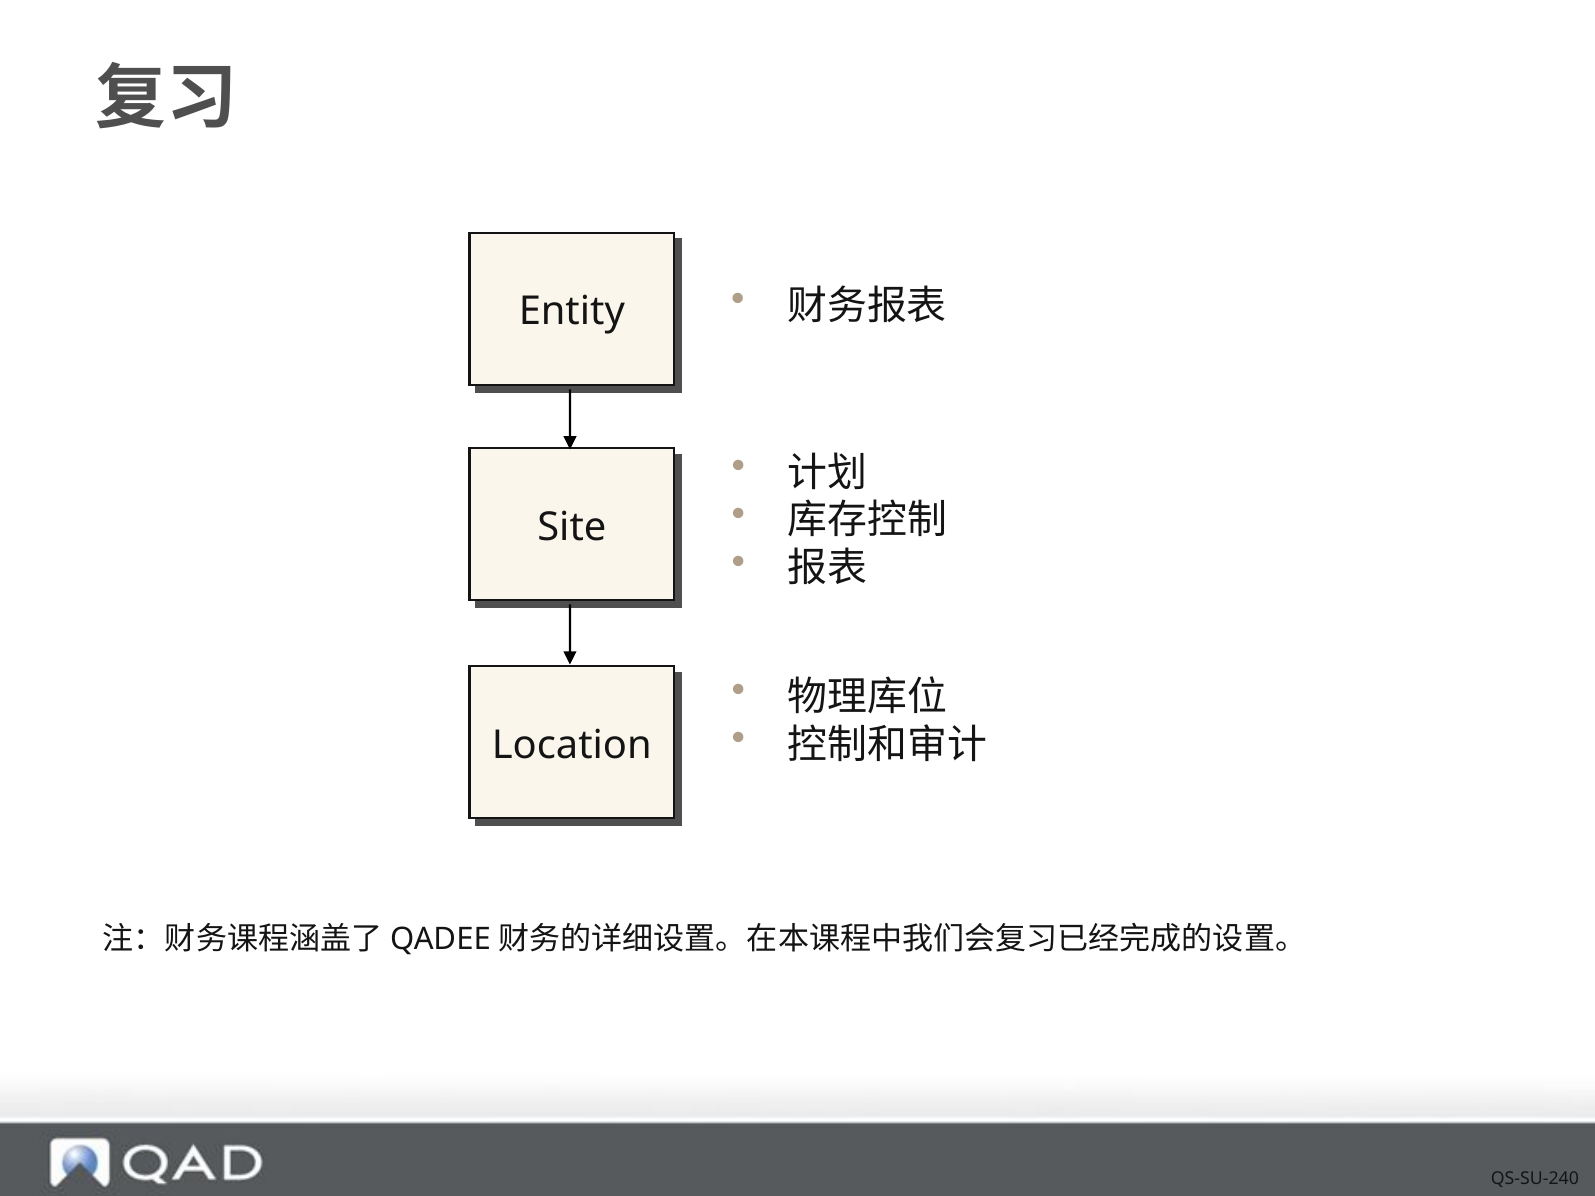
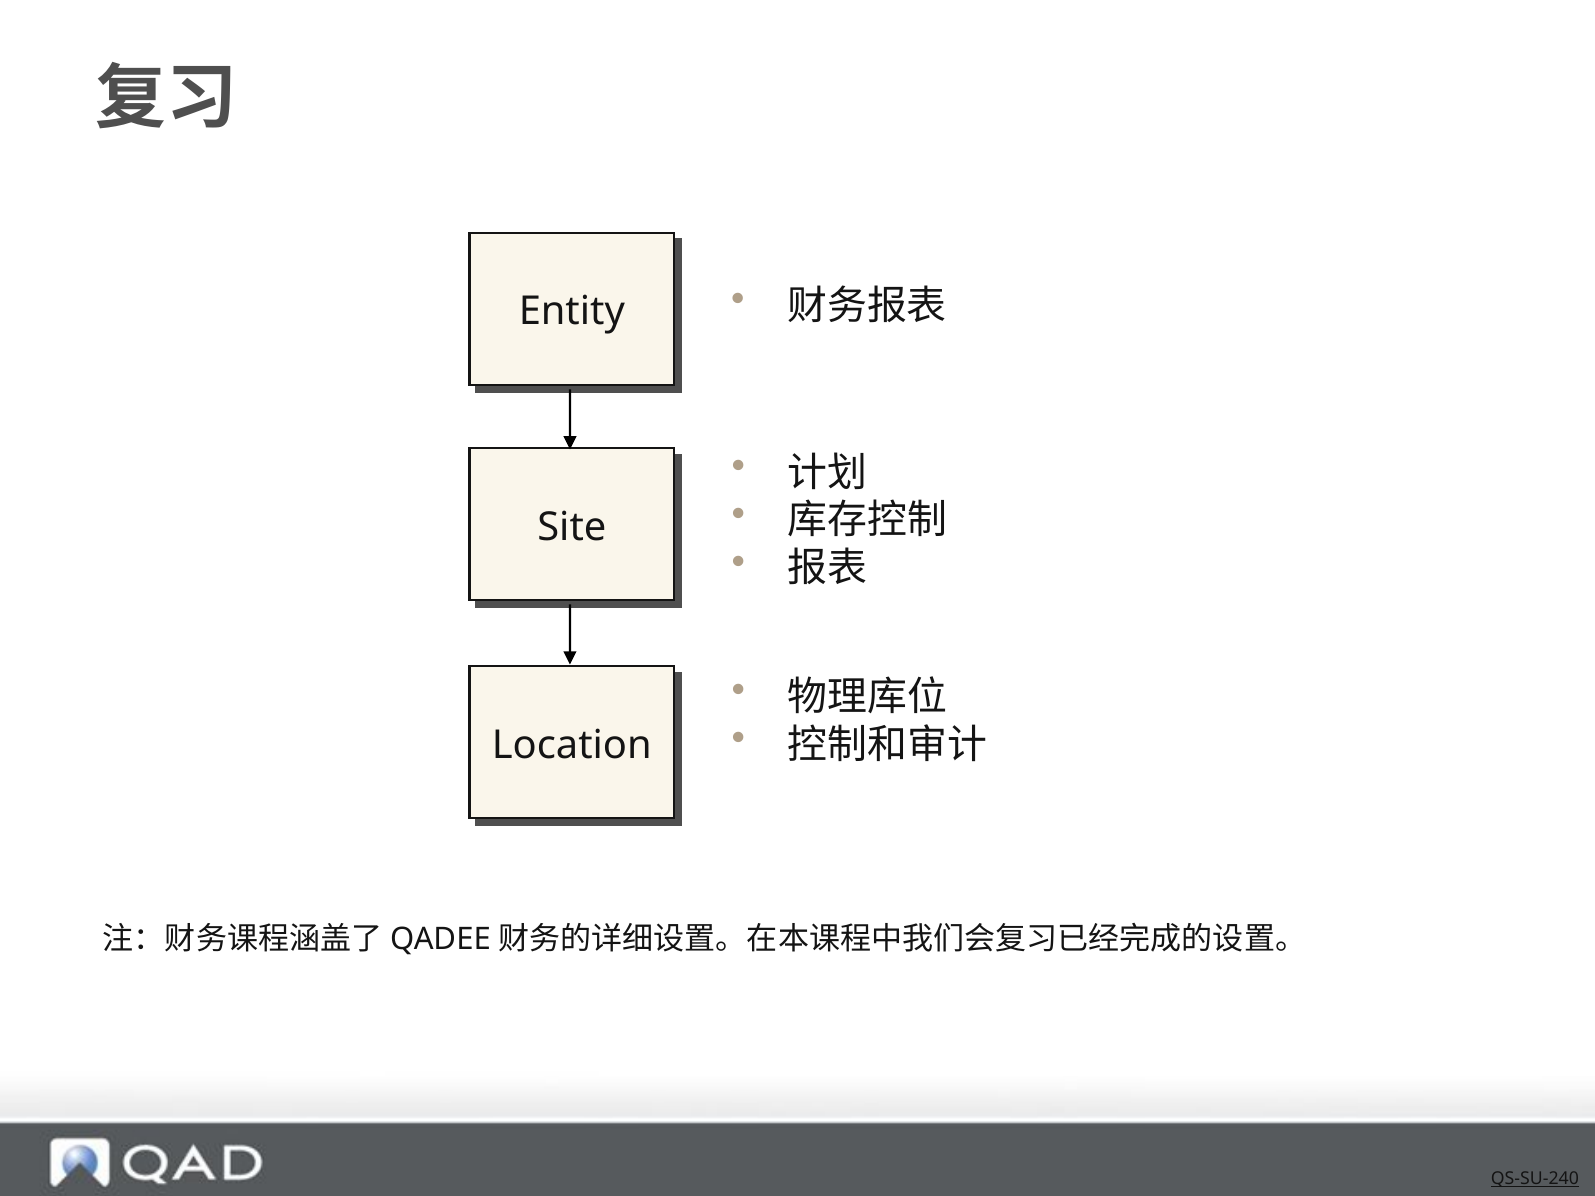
QS-SU-240 underline: none -> present
